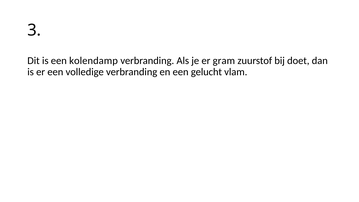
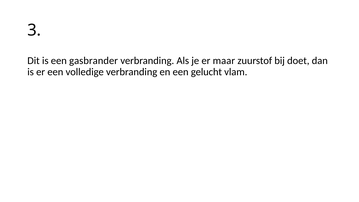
kolendamp: kolendamp -> gasbrander
gram: gram -> maar
